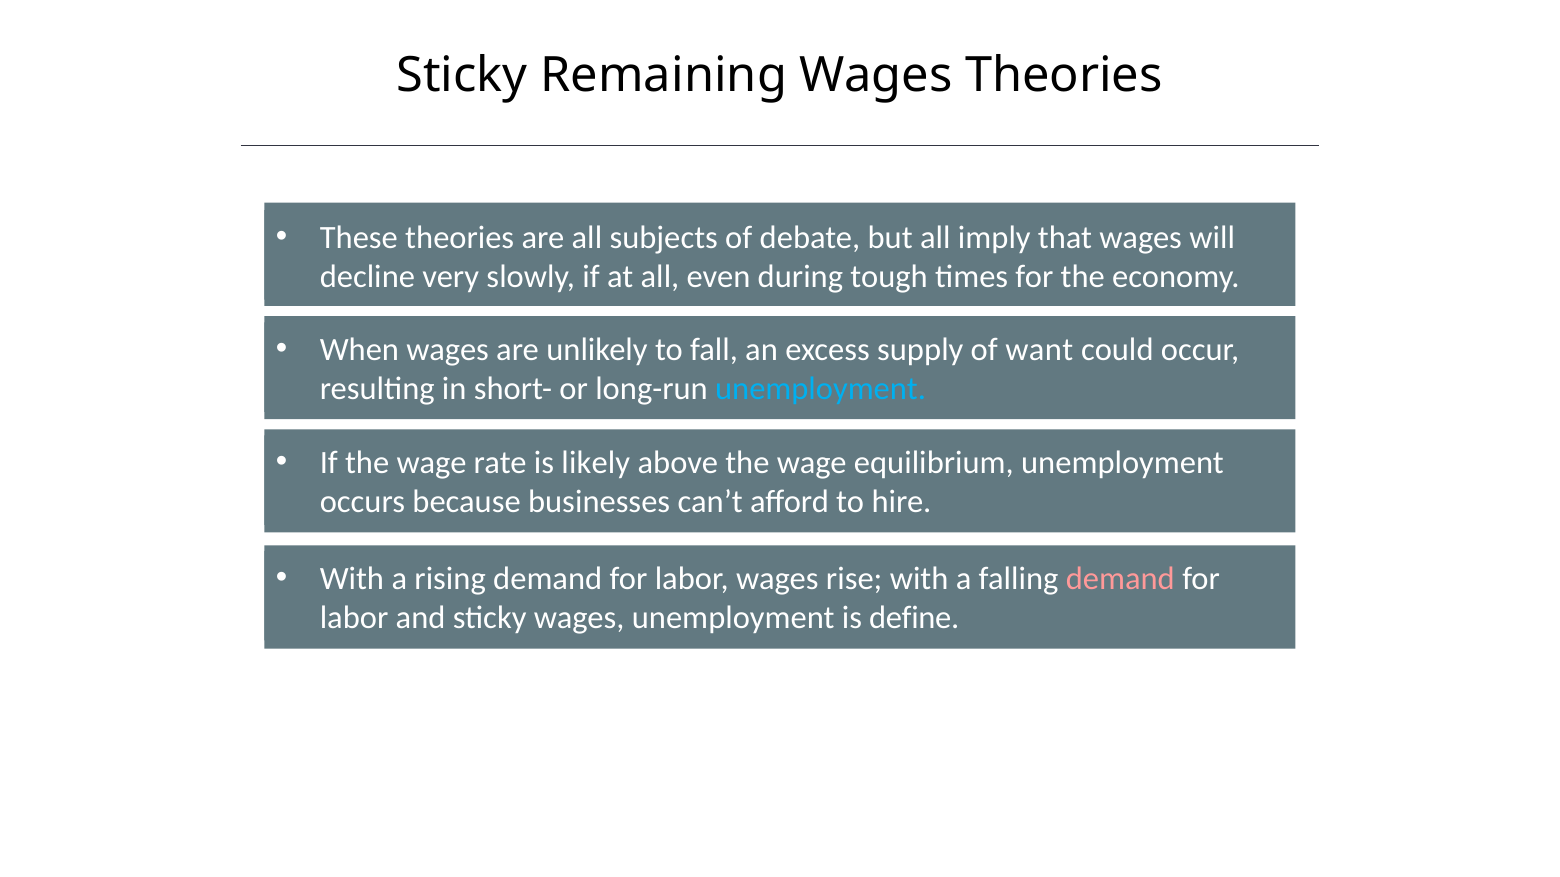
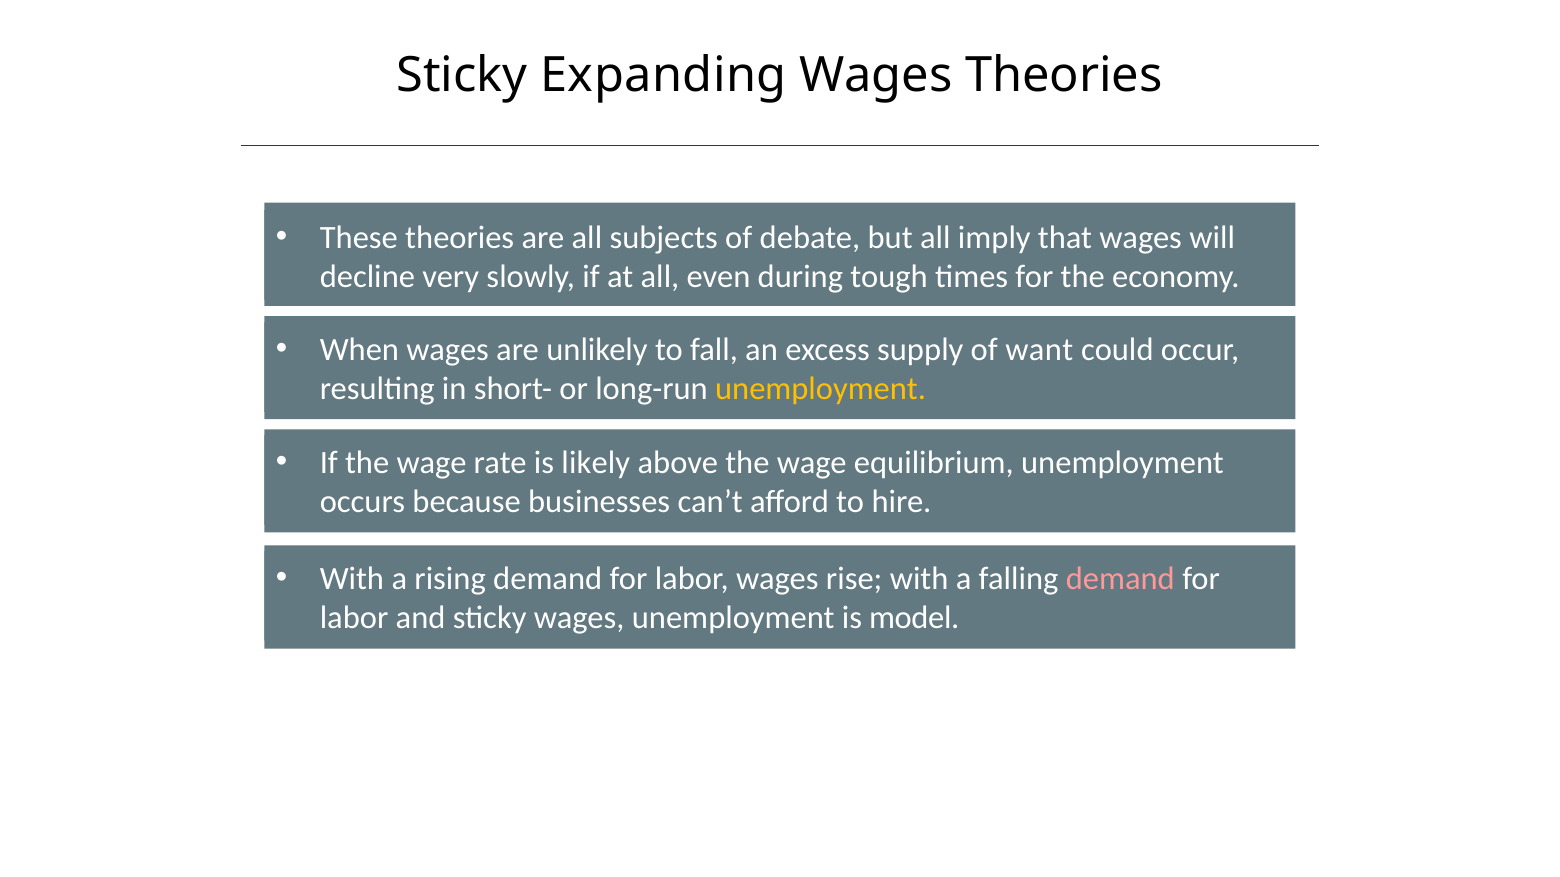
Remaining: Remaining -> Expanding
unemployment at (821, 389) colour: light blue -> yellow
define: define -> model
